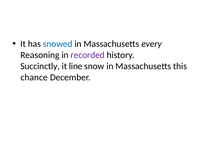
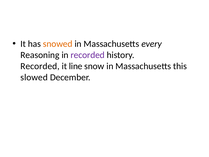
snowed colour: blue -> orange
Succinctly at (40, 66): Succinctly -> Recorded
chance: chance -> slowed
